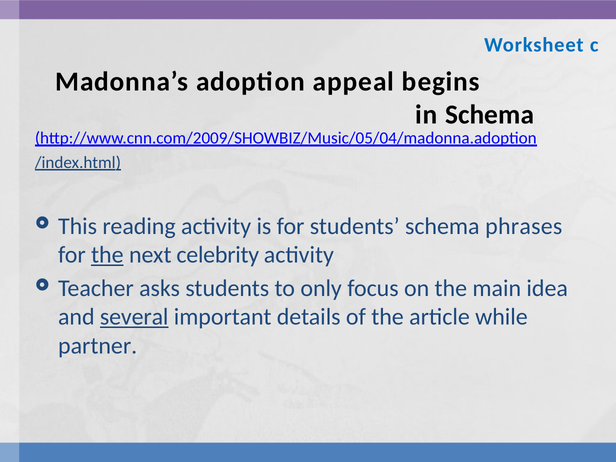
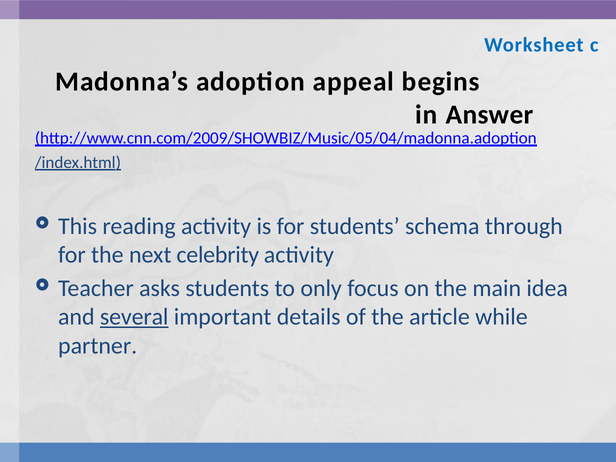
in Schema: Schema -> Answer
phrases: phrases -> through
the at (107, 255) underline: present -> none
